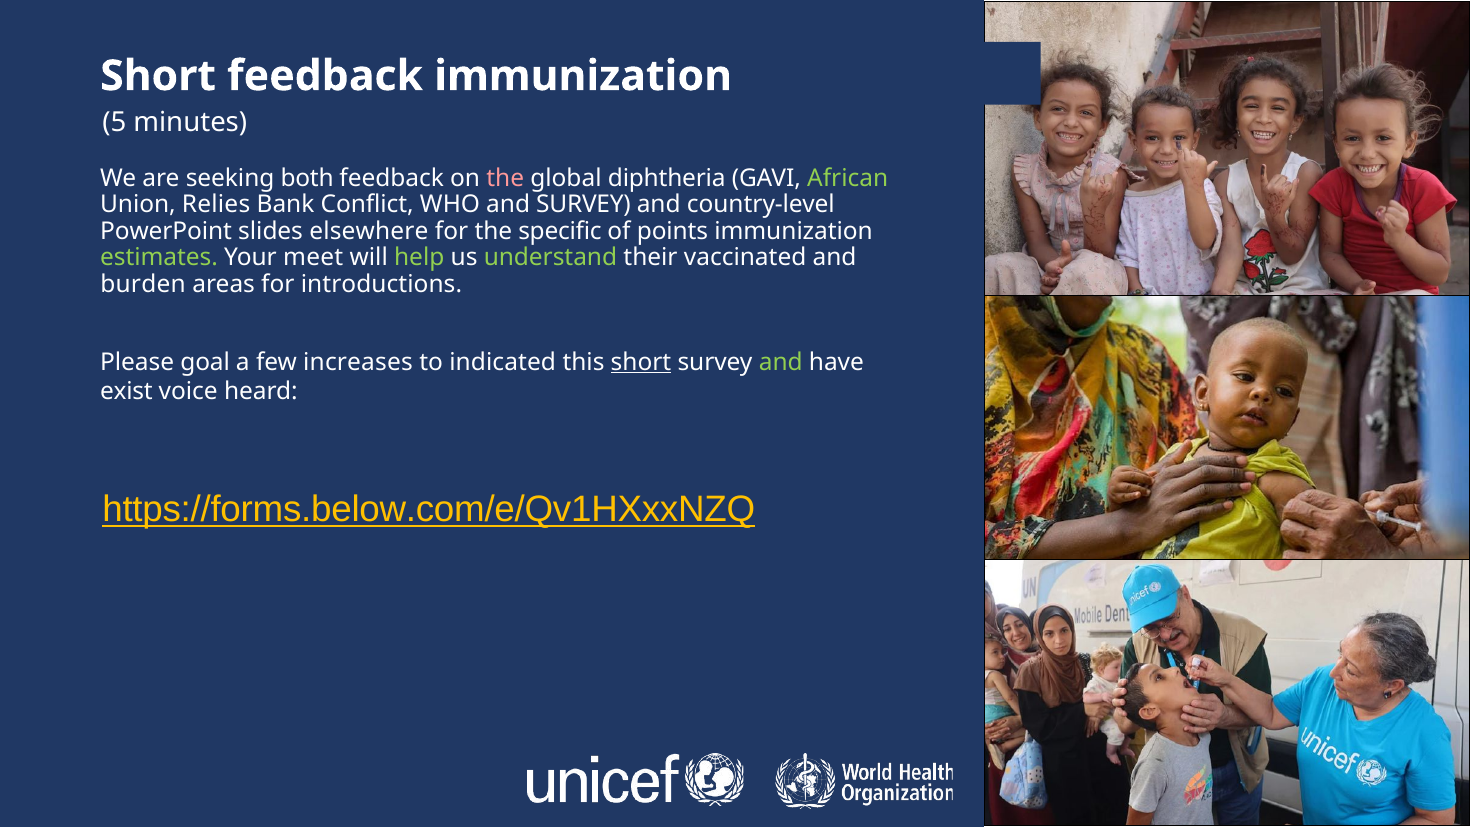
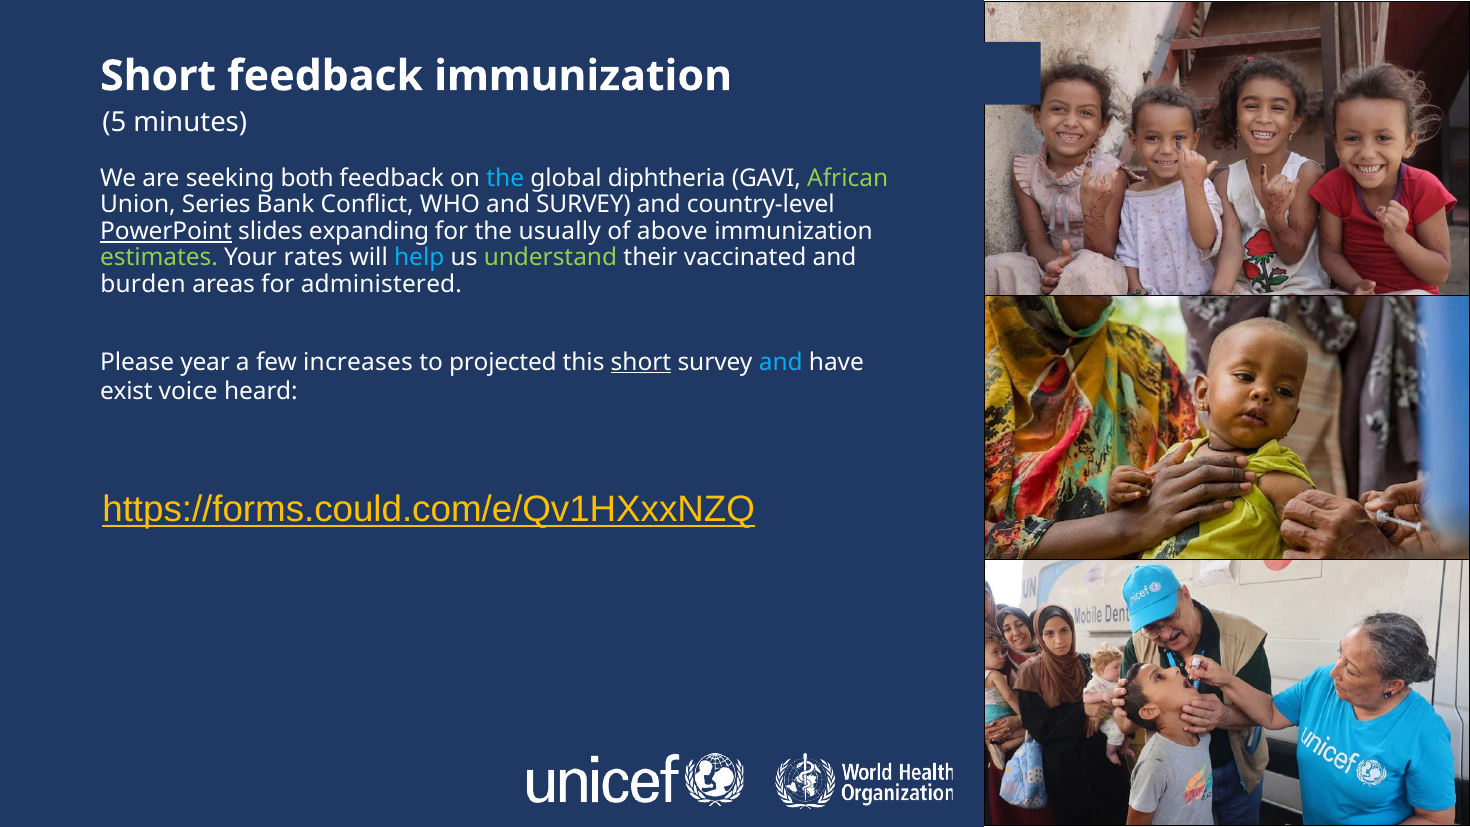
the at (505, 178) colour: pink -> light blue
Relies: Relies -> Series
PowerPoint underline: none -> present
elsewhere: elsewhere -> expanding
specific: specific -> usually
points: points -> above
meet: meet -> rates
help colour: light green -> light blue
introductions: introductions -> administered
goal: goal -> year
indicated: indicated -> projected
and at (781, 362) colour: light green -> light blue
https://forms.below.com/e/Qv1HXxxNZQ: https://forms.below.com/e/Qv1HXxxNZQ -> https://forms.could.com/e/Qv1HXxxNZQ
